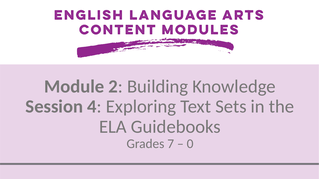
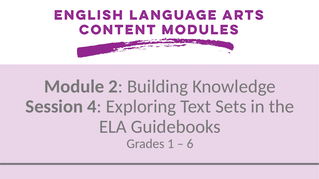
7: 7 -> 1
0: 0 -> 6
